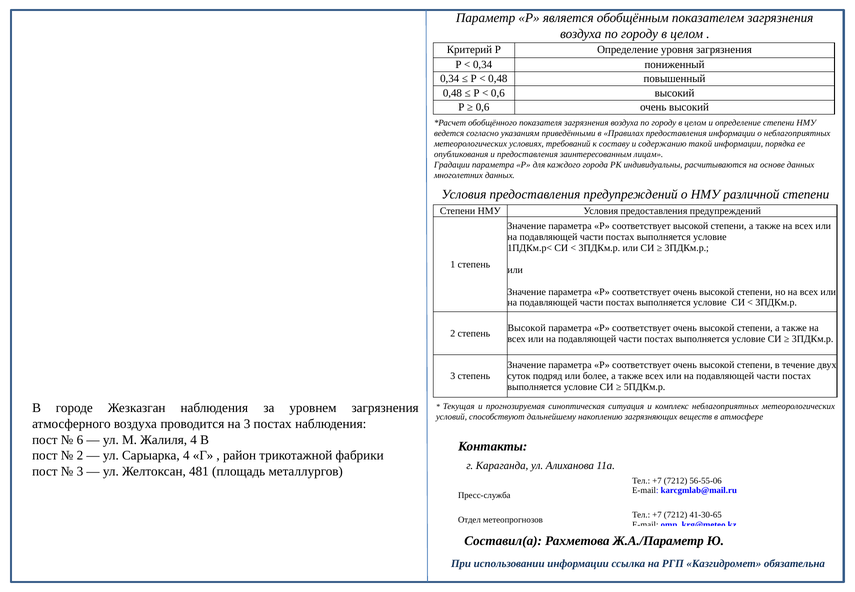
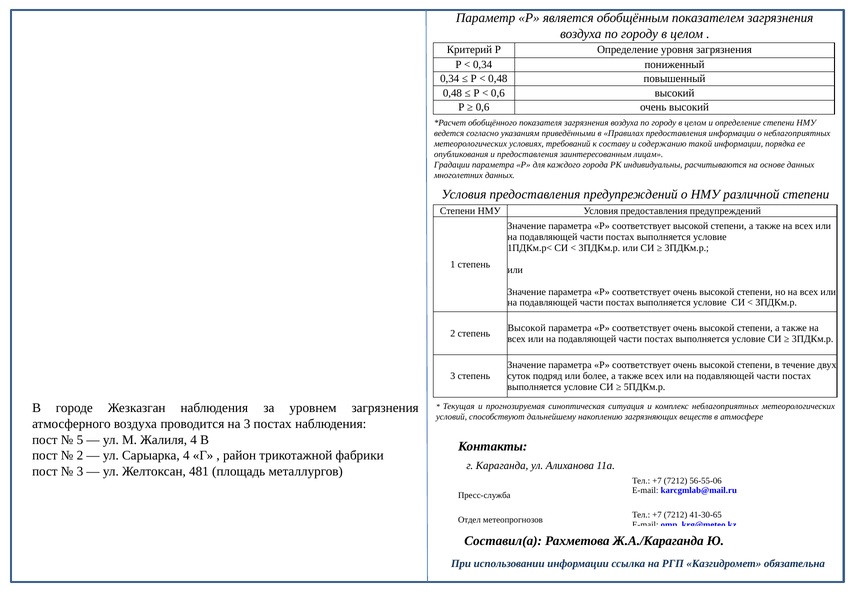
6: 6 -> 5
Ж.А./Параметр: Ж.А./Параметр -> Ж.А./Караганда
